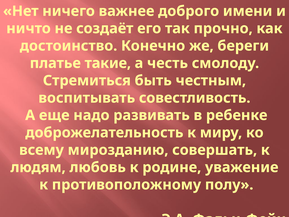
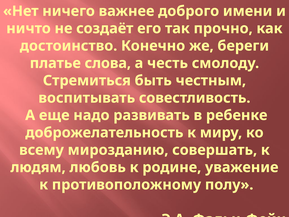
такие: такие -> слова
